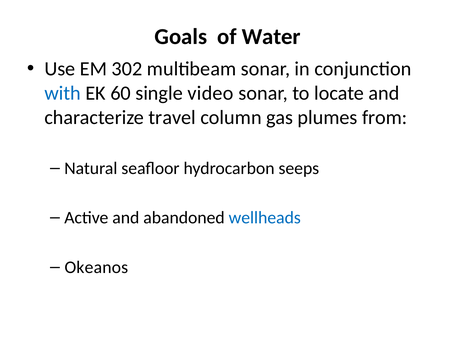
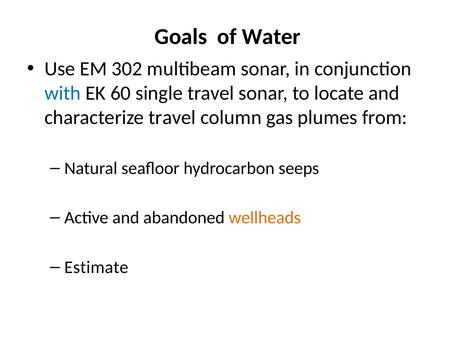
single video: video -> travel
wellheads colour: blue -> orange
Okeanos: Okeanos -> Estimate
